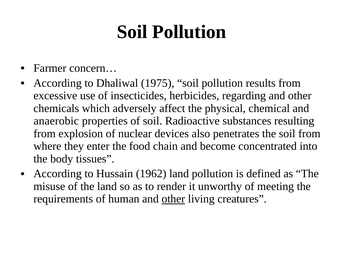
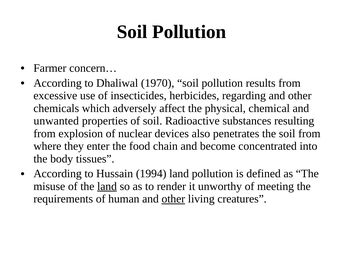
1975: 1975 -> 1970
anaerobic: anaerobic -> unwanted
1962: 1962 -> 1994
land at (107, 186) underline: none -> present
